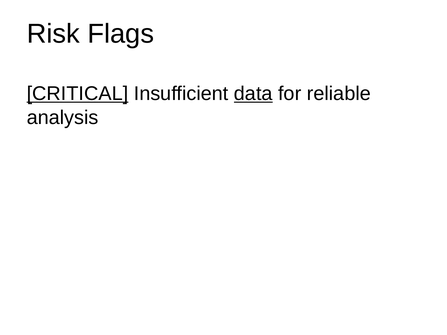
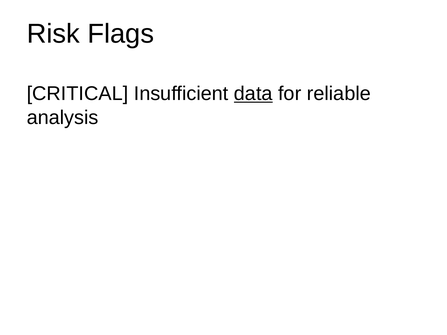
CRITICAL underline: present -> none
